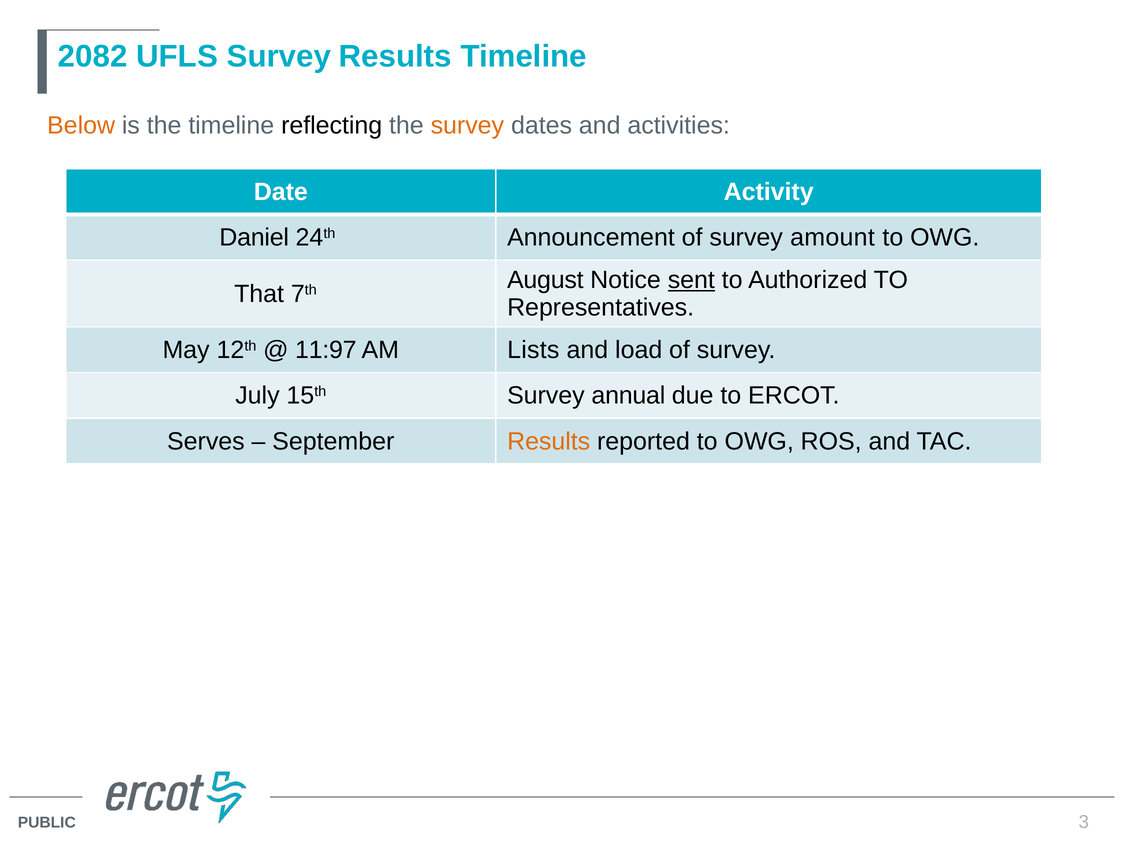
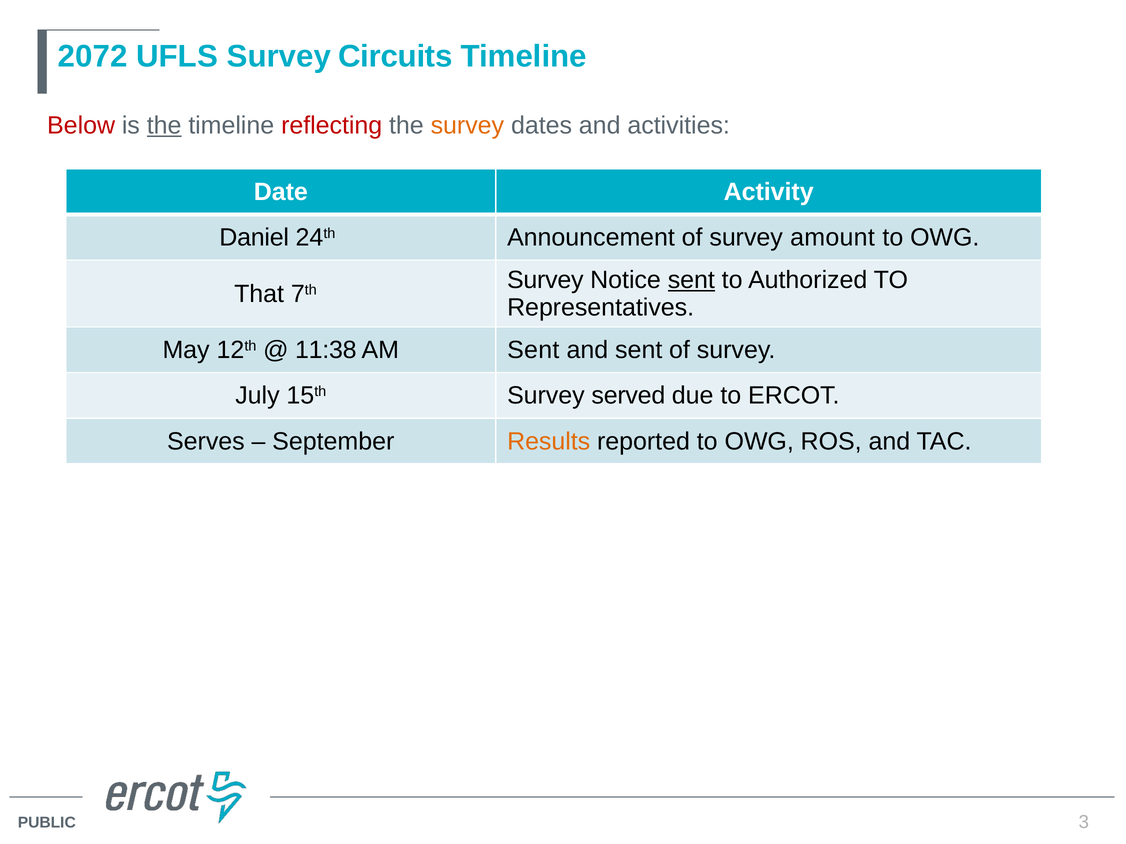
2082: 2082 -> 2072
Survey Results: Results -> Circuits
Below colour: orange -> red
the at (164, 125) underline: none -> present
reflecting colour: black -> red
August at (545, 280): August -> Survey
11:97: 11:97 -> 11:38
AM Lists: Lists -> Sent
and load: load -> sent
annual: annual -> served
